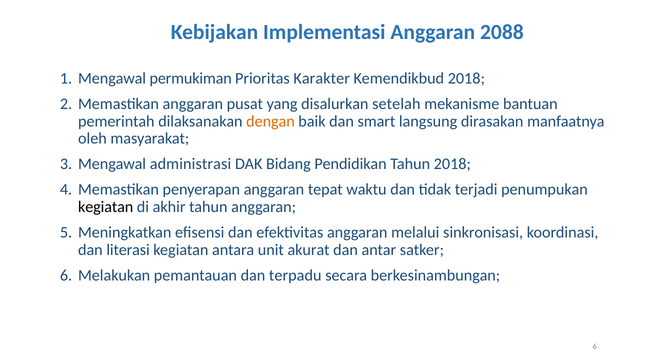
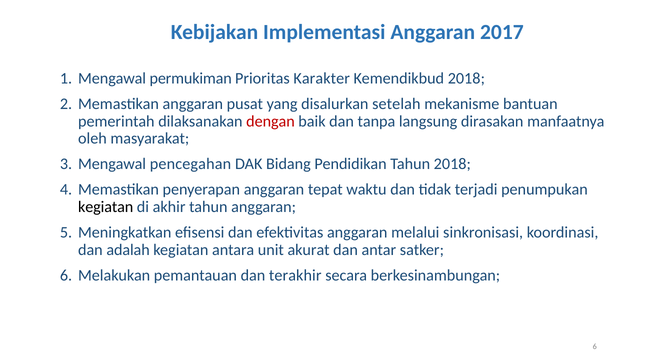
2088: 2088 -> 2017
dengan colour: orange -> red
smart: smart -> tanpa
administrasi: administrasi -> pencegahan
literasi: literasi -> adalah
terpadu: terpadu -> terakhir
